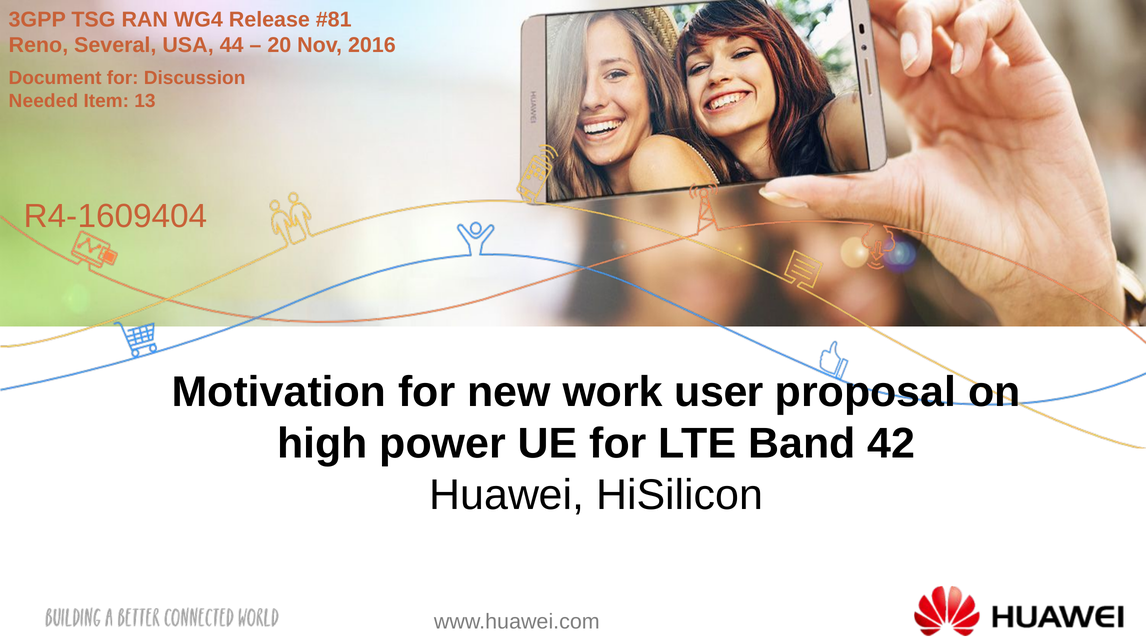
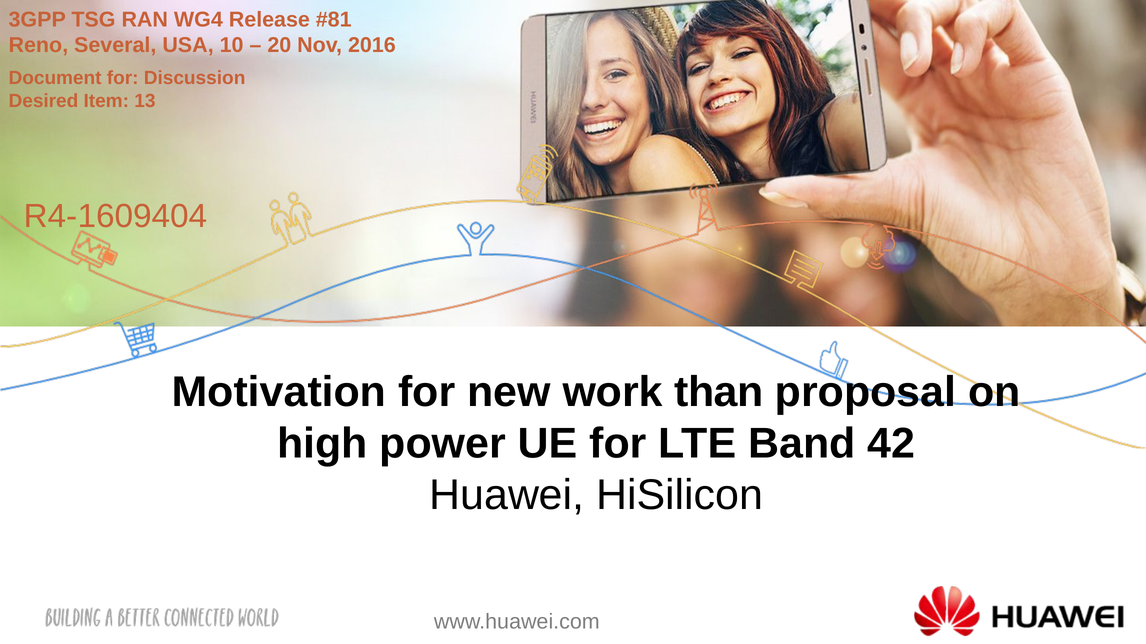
44: 44 -> 10
Needed: Needed -> Desired
user: user -> than
